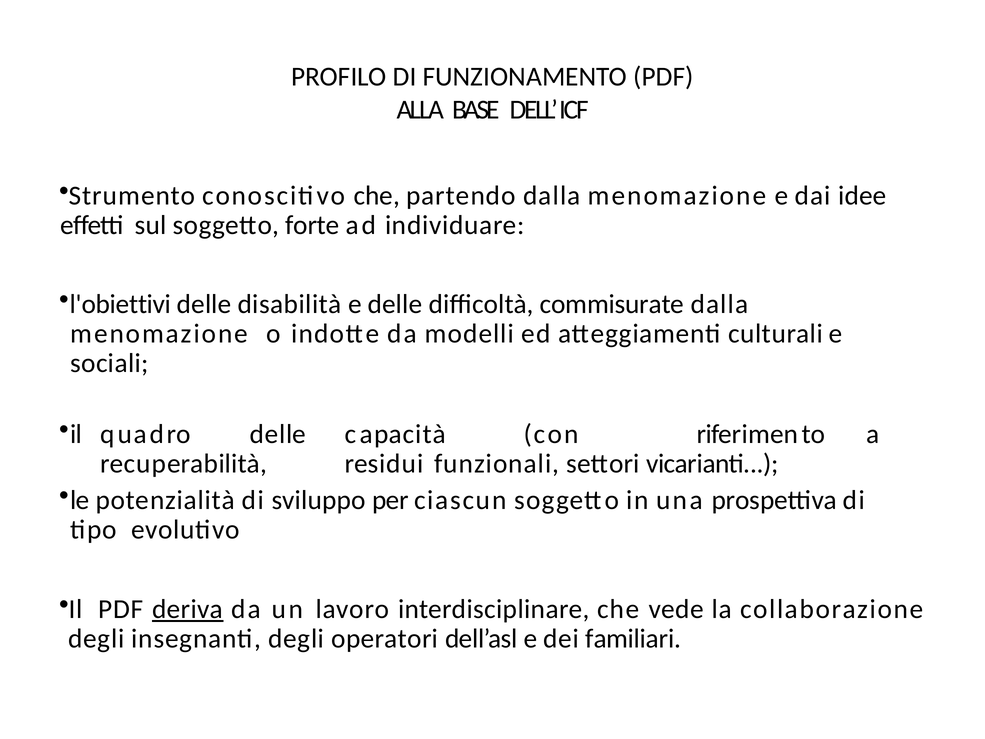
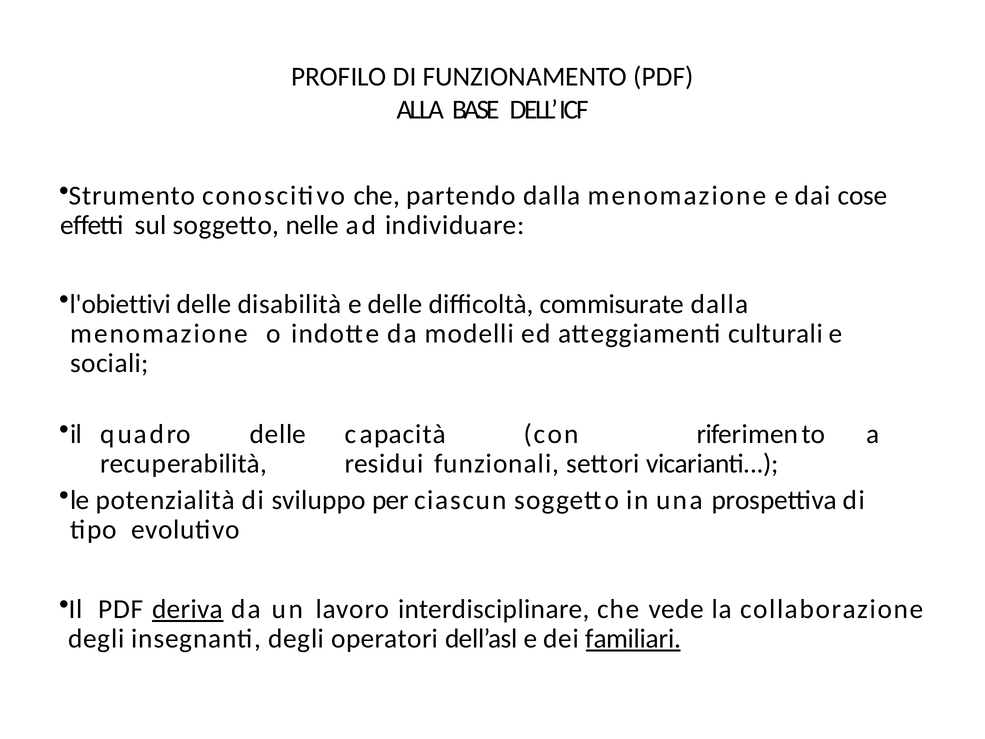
idee: idee -> cose
forte: forte -> nelle
familiari underline: none -> present
